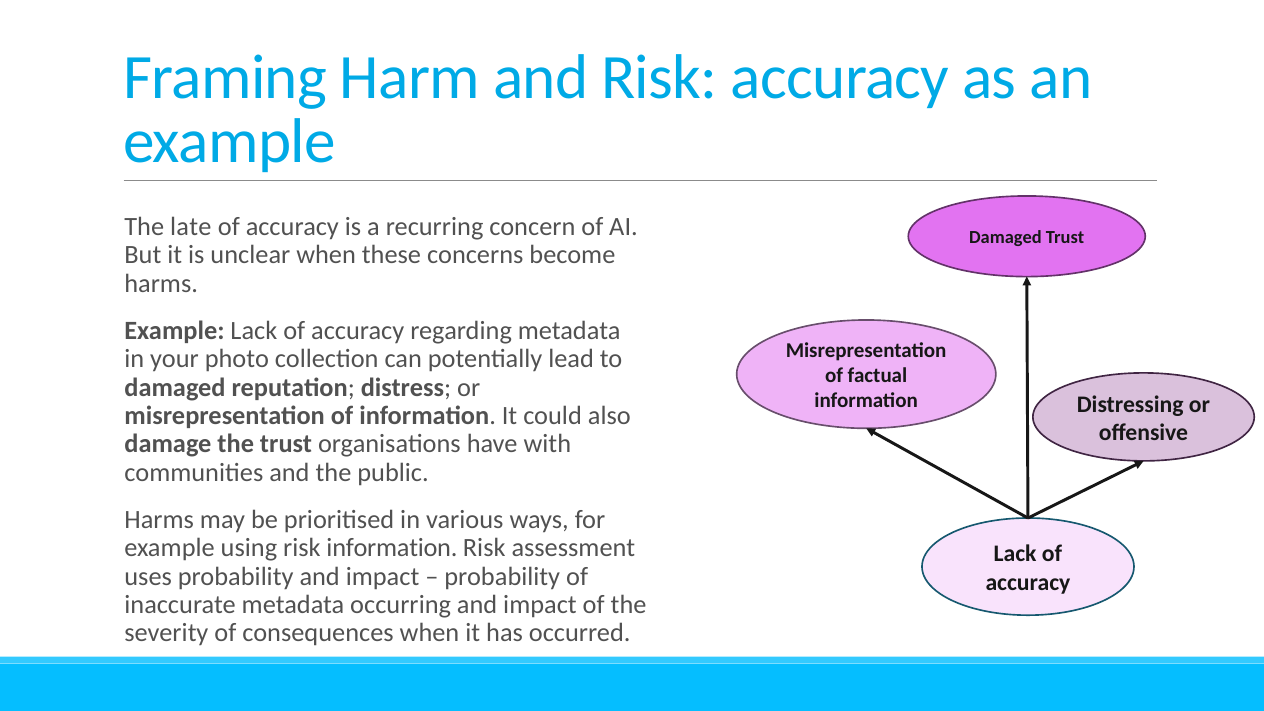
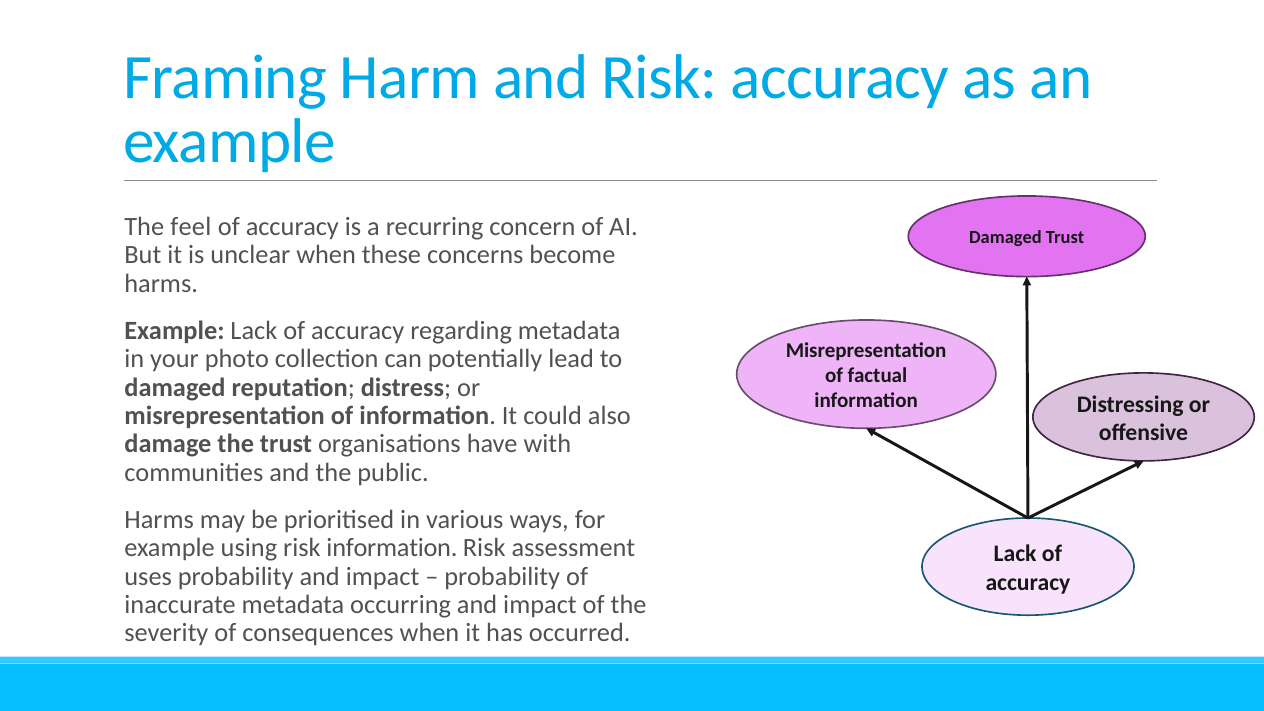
late: late -> feel
